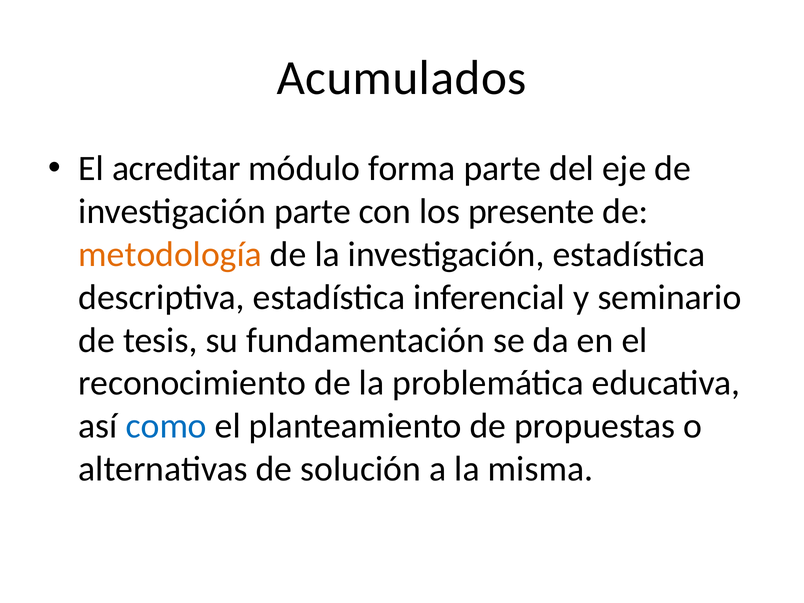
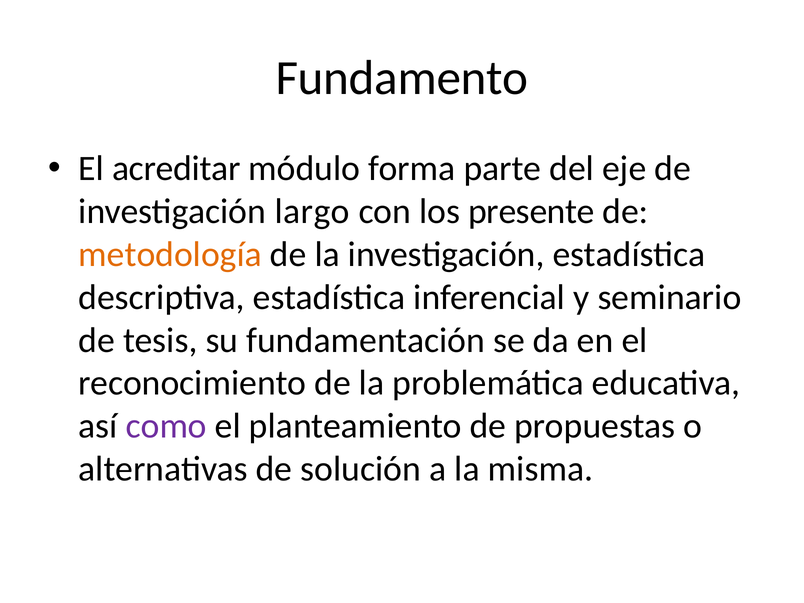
Acumulados: Acumulados -> Fundamento
investigación parte: parte -> largo
como colour: blue -> purple
